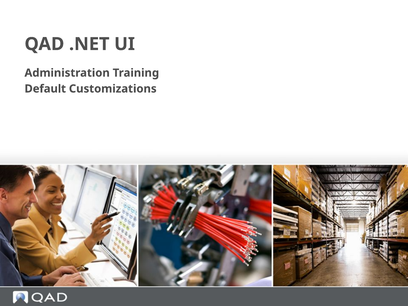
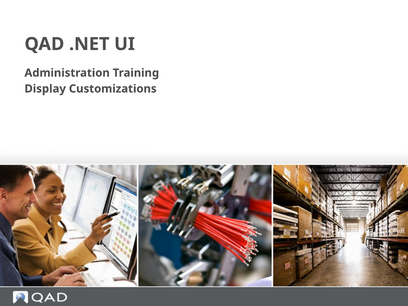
Default: Default -> Display
